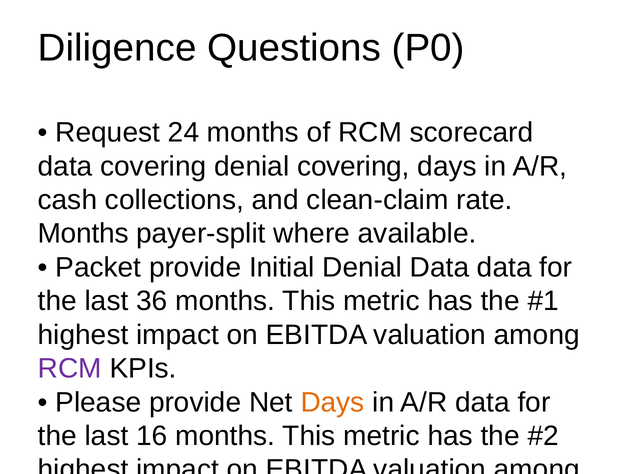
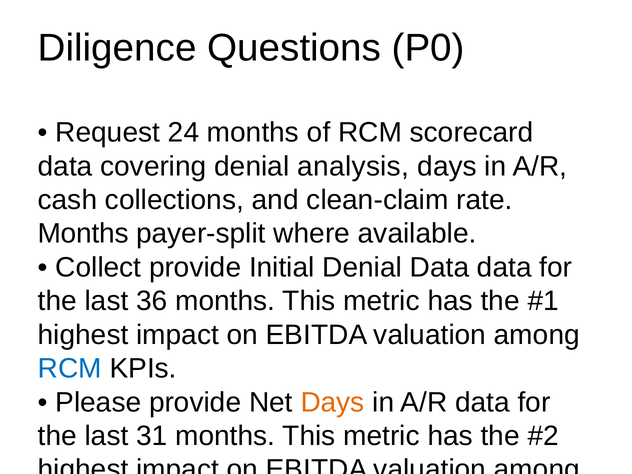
denial covering: covering -> analysis
Packet at (98, 267): Packet -> Collect
RCM at (70, 369) colour: purple -> blue
16: 16 -> 31
